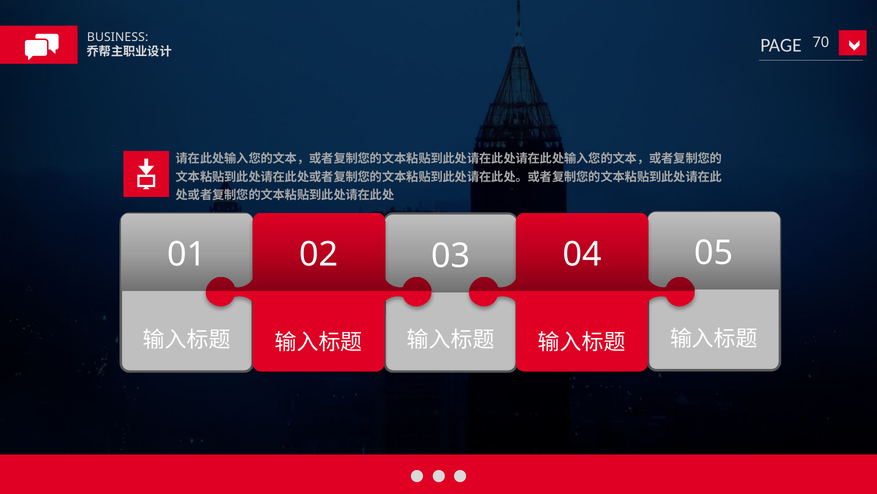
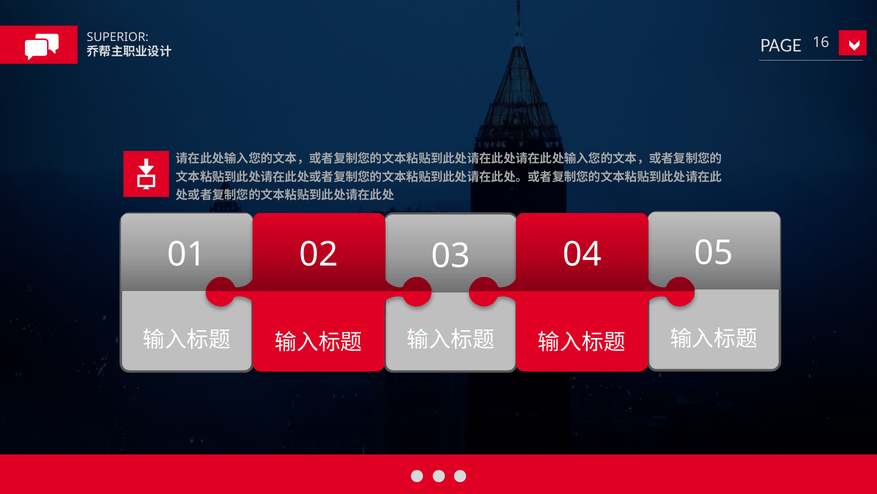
BUSINESS: BUSINESS -> SUPERIOR
70: 70 -> 16
